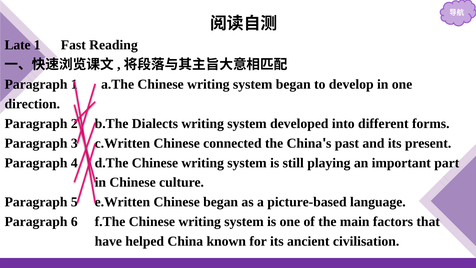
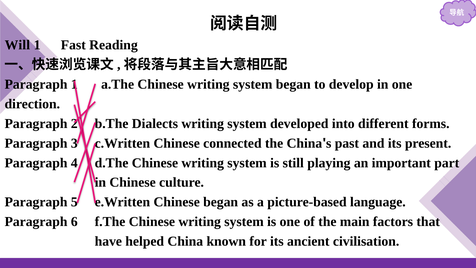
Late: Late -> Will
